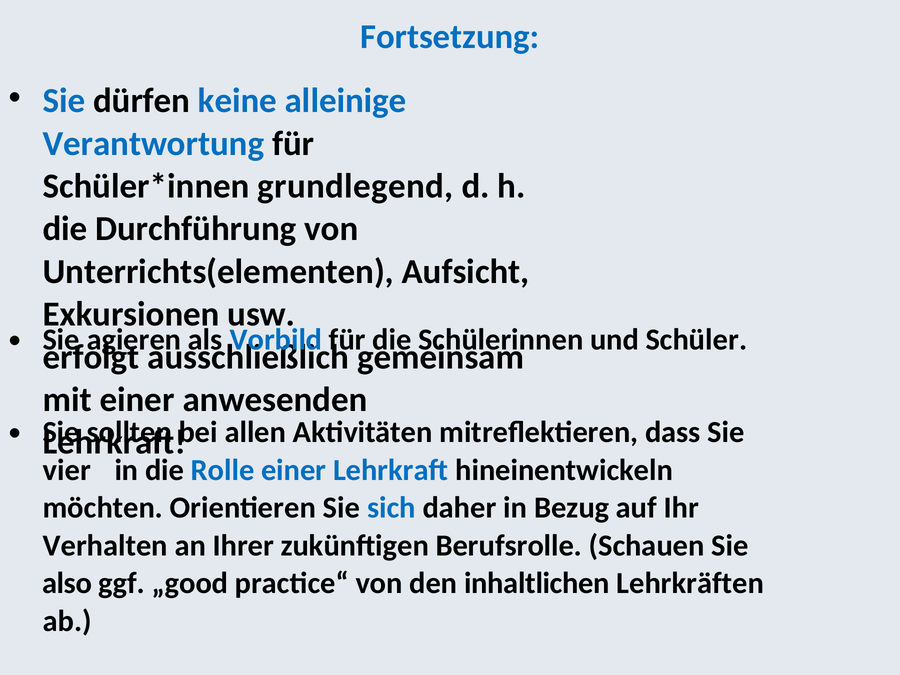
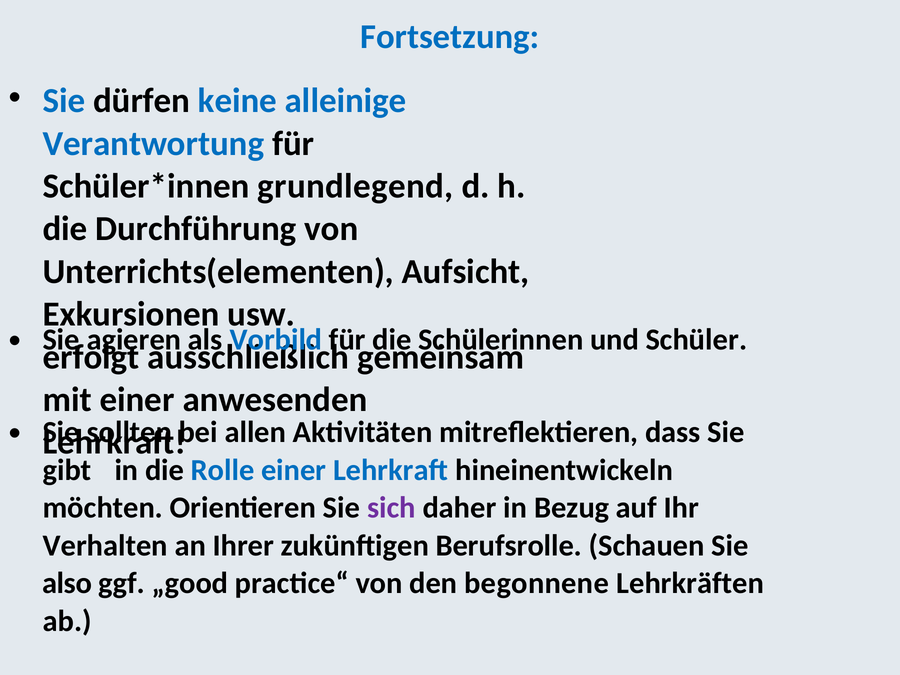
vier: vier -> gibt
sich colour: blue -> purple
inhaltlichen: inhaltlichen -> begonnene
